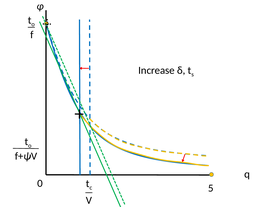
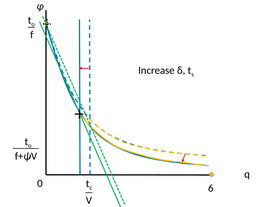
5: 5 -> 6
